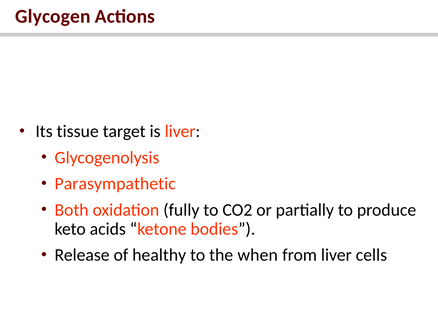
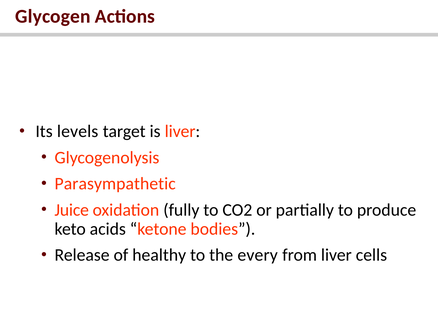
tissue: tissue -> levels
Both: Both -> Juice
when: when -> every
